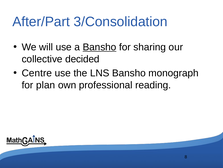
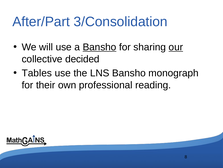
our underline: none -> present
Centre: Centre -> Tables
plan: plan -> their
